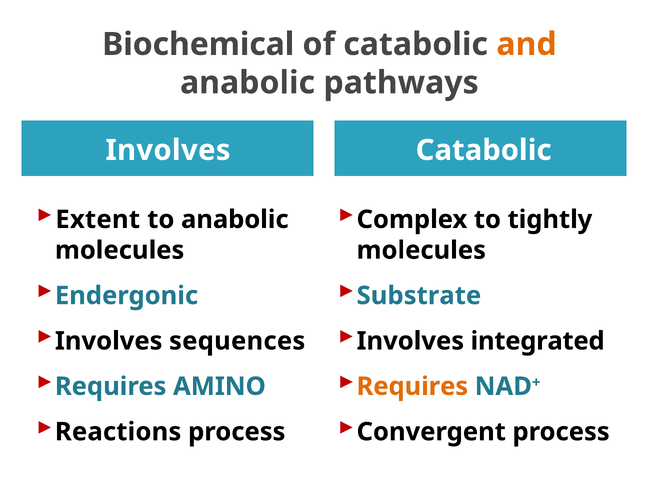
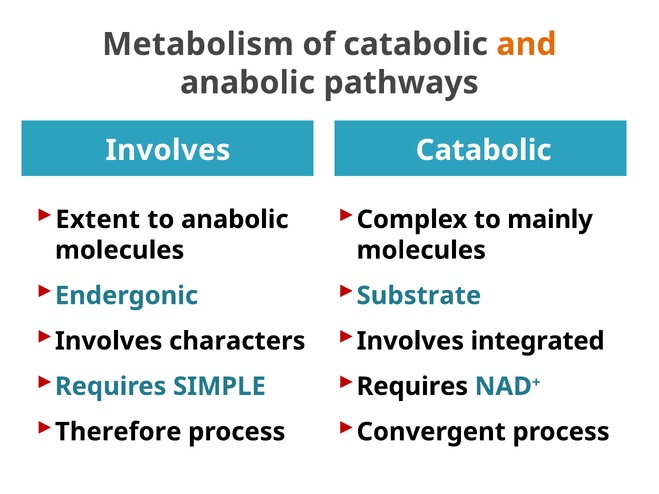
Biochemical: Biochemical -> Metabolism
tightly: tightly -> mainly
sequences: sequences -> characters
AMINO: AMINO -> SIMPLE
Requires at (412, 387) colour: orange -> black
Reactions: Reactions -> Therefore
